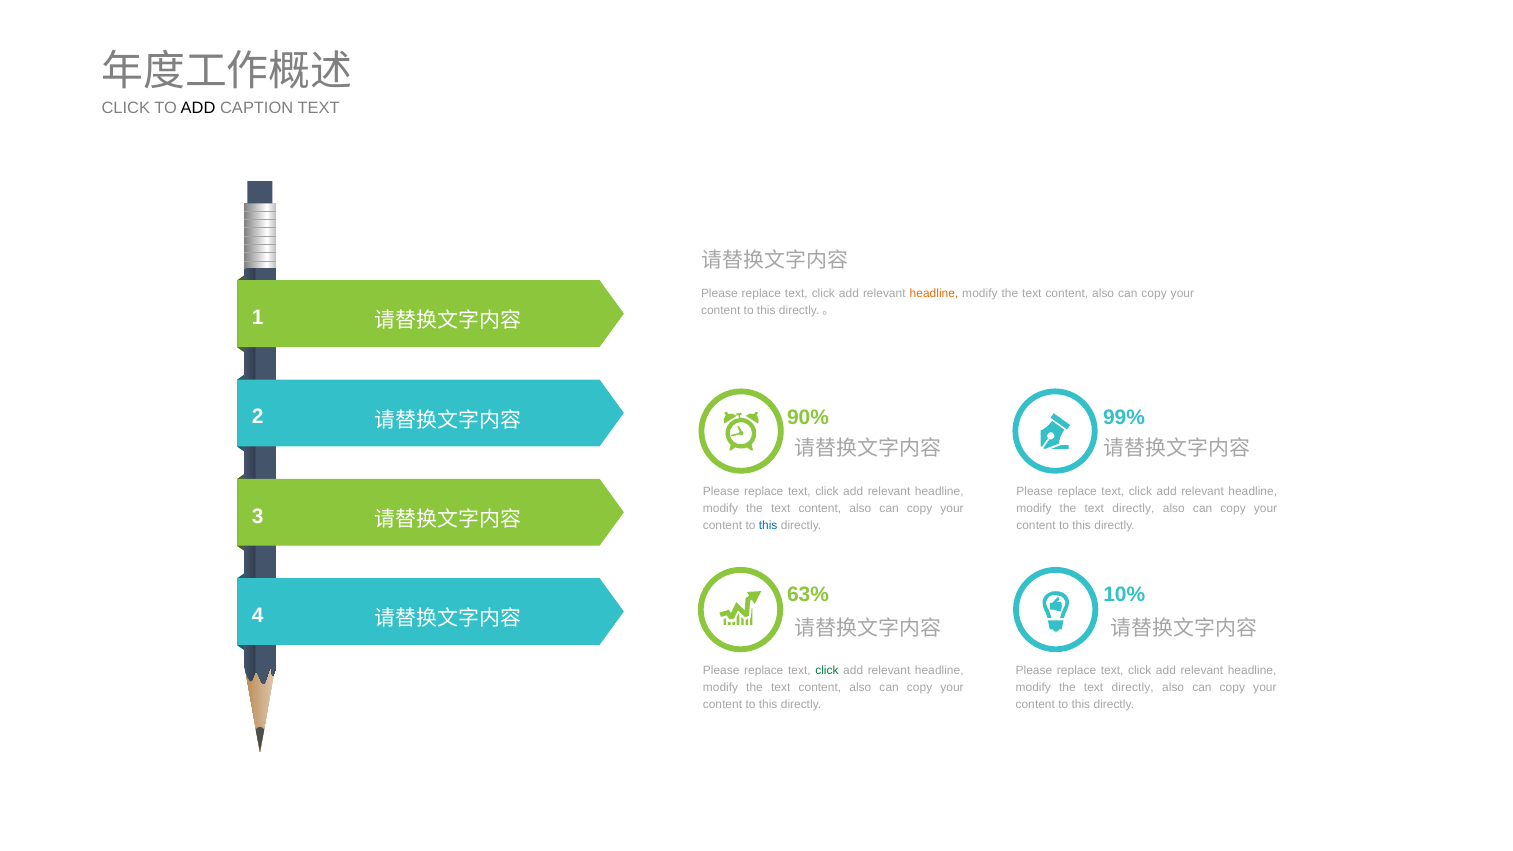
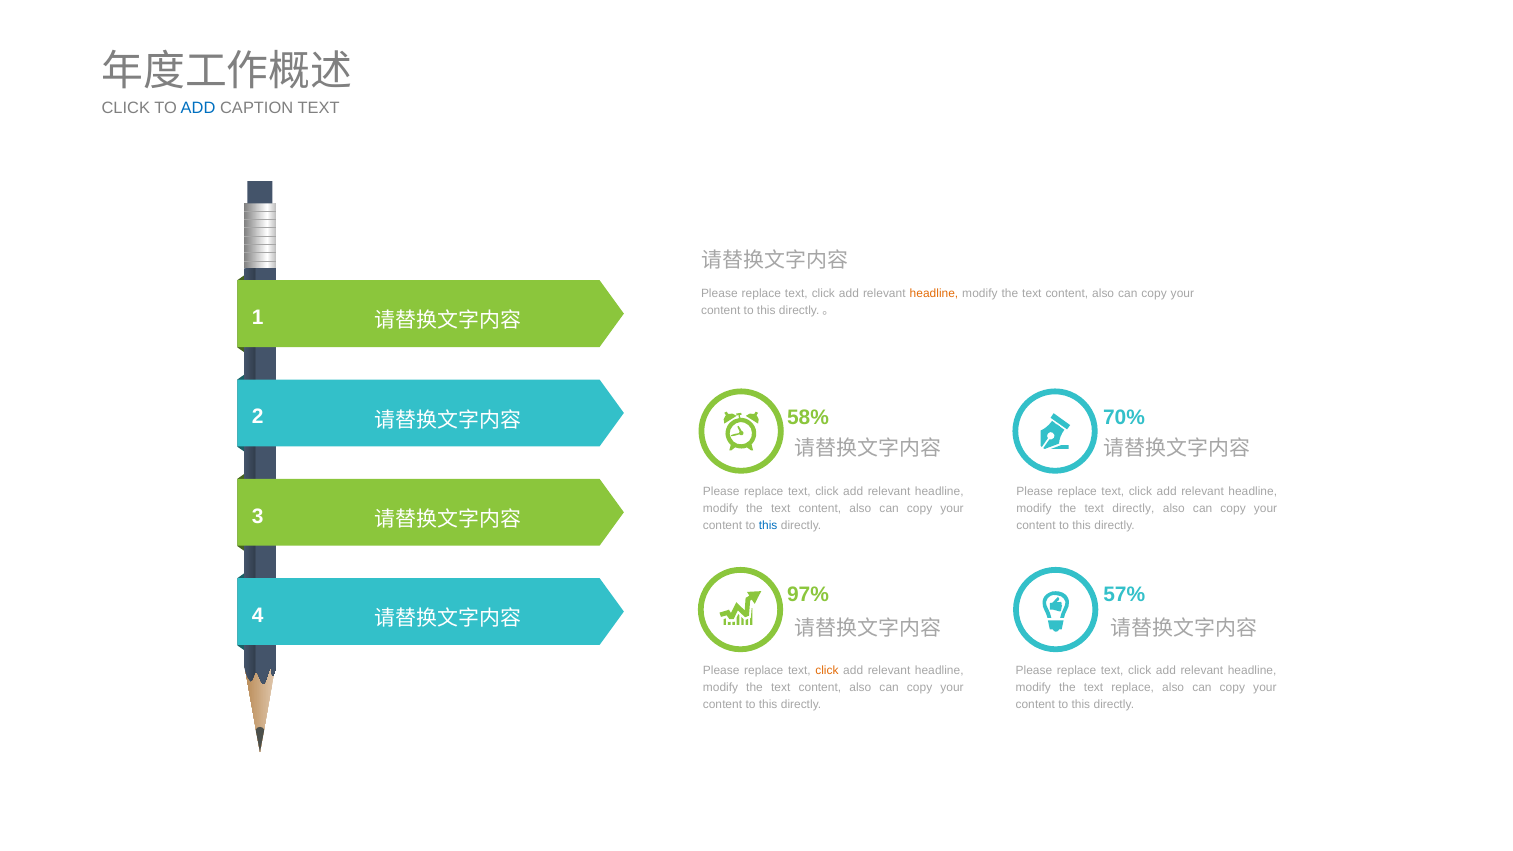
ADD at (198, 108) colour: black -> blue
90%: 90% -> 58%
99%: 99% -> 70%
63%: 63% -> 97%
10%: 10% -> 57%
click at (827, 670) colour: green -> orange
directly at (1133, 688): directly -> replace
